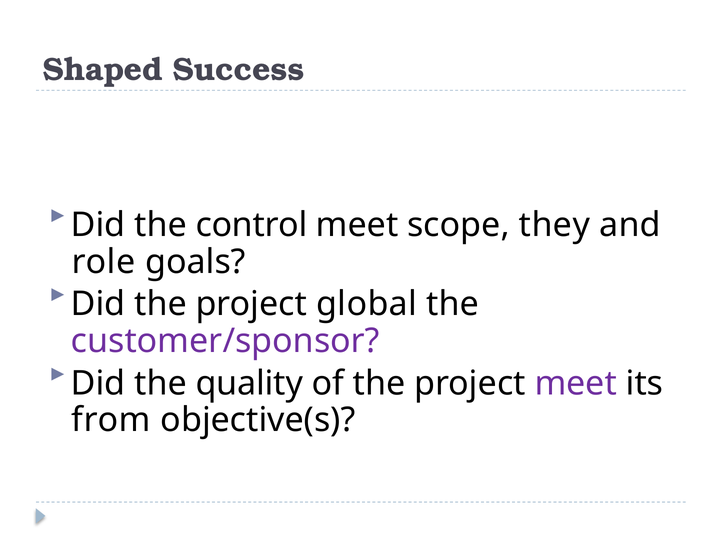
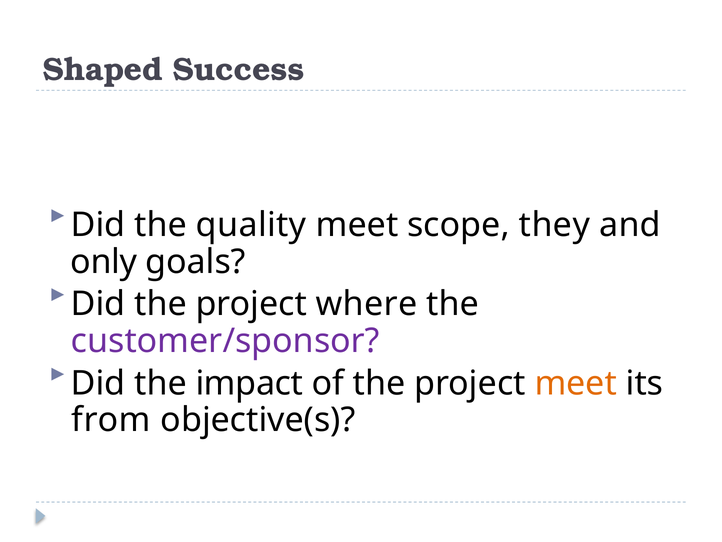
control: control -> quality
role: role -> only
global: global -> where
quality: quality -> impact
meet at (576, 383) colour: purple -> orange
